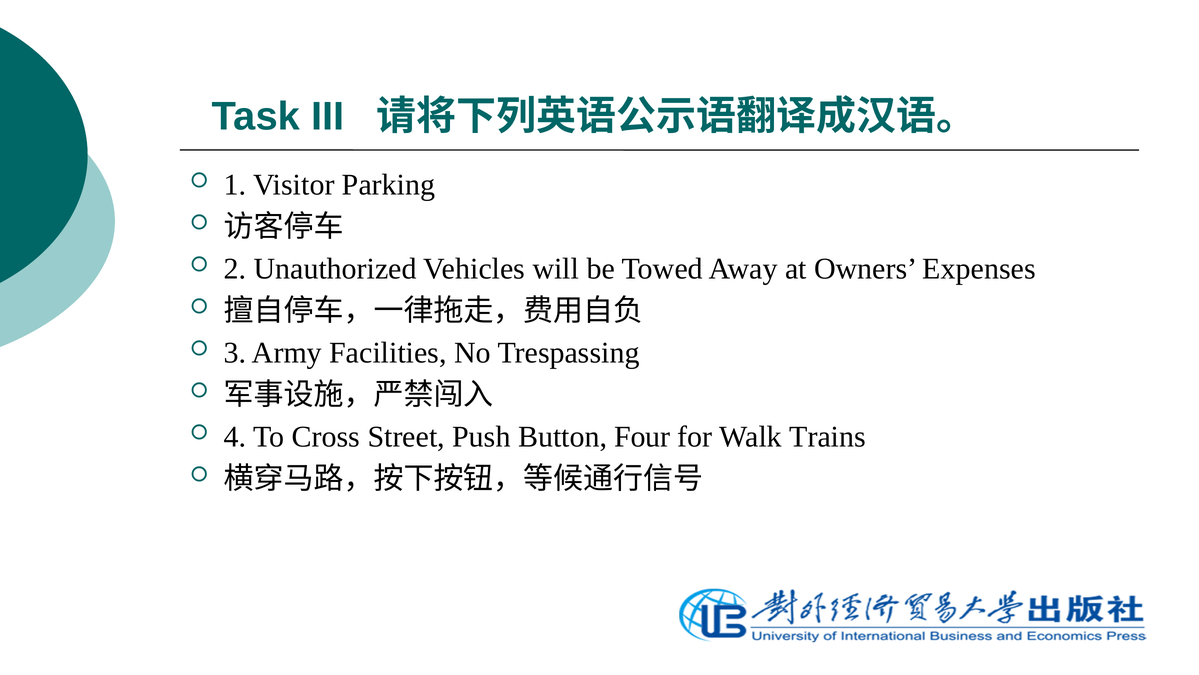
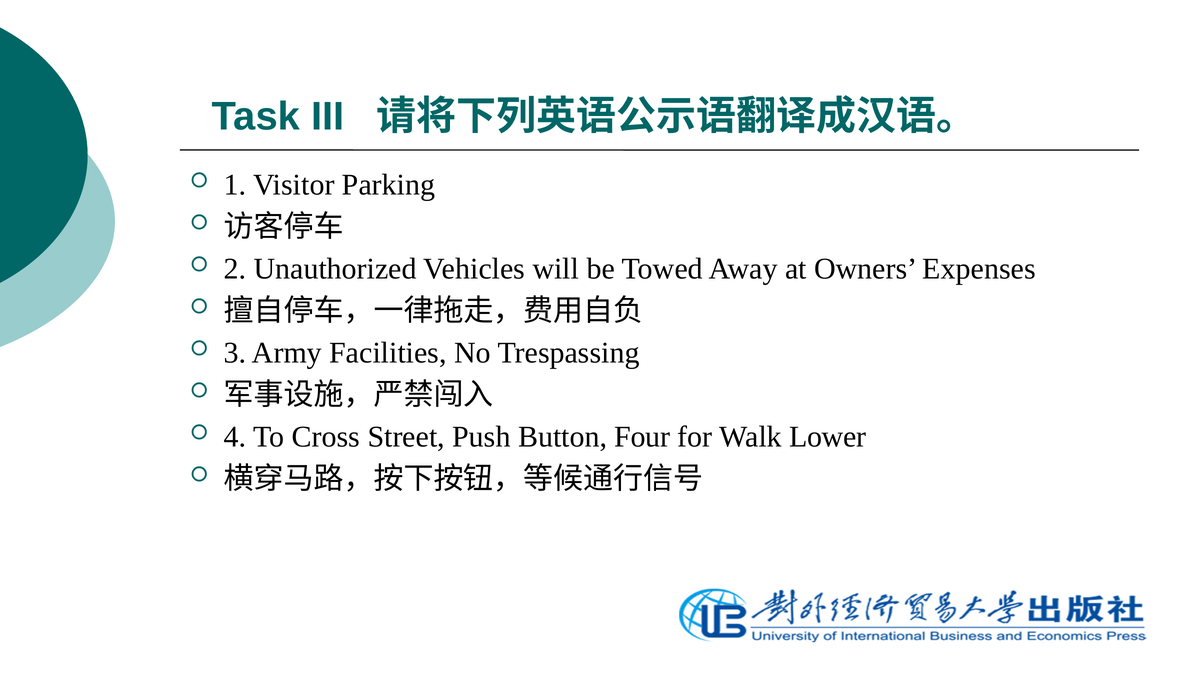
Trains: Trains -> Lower
